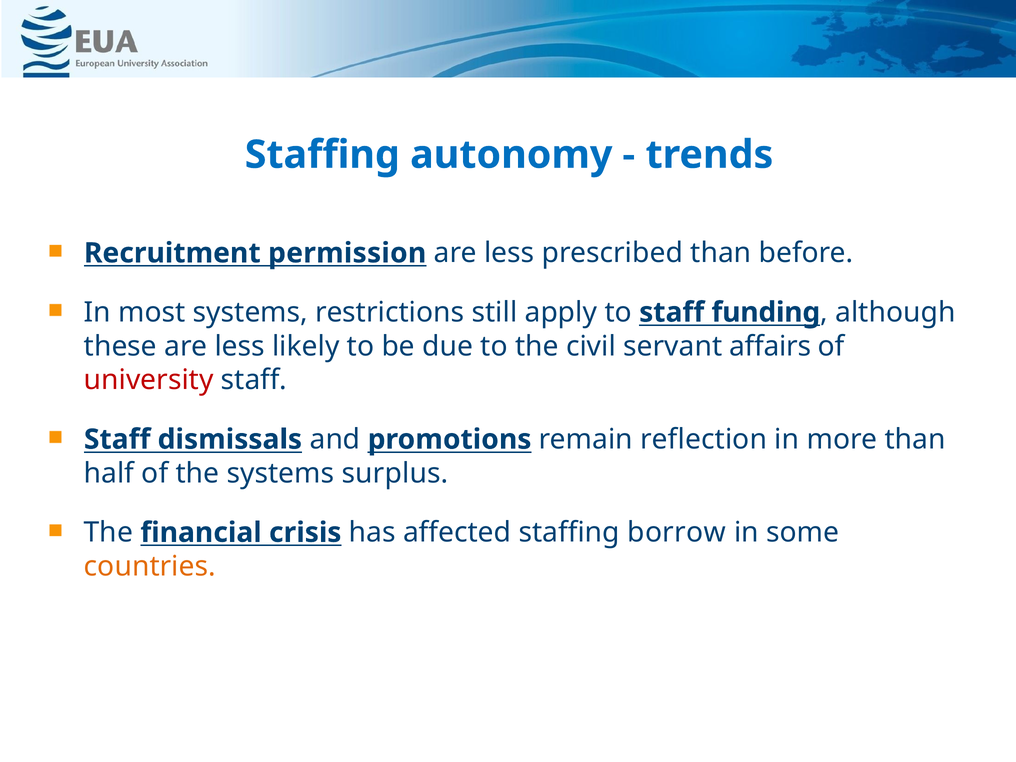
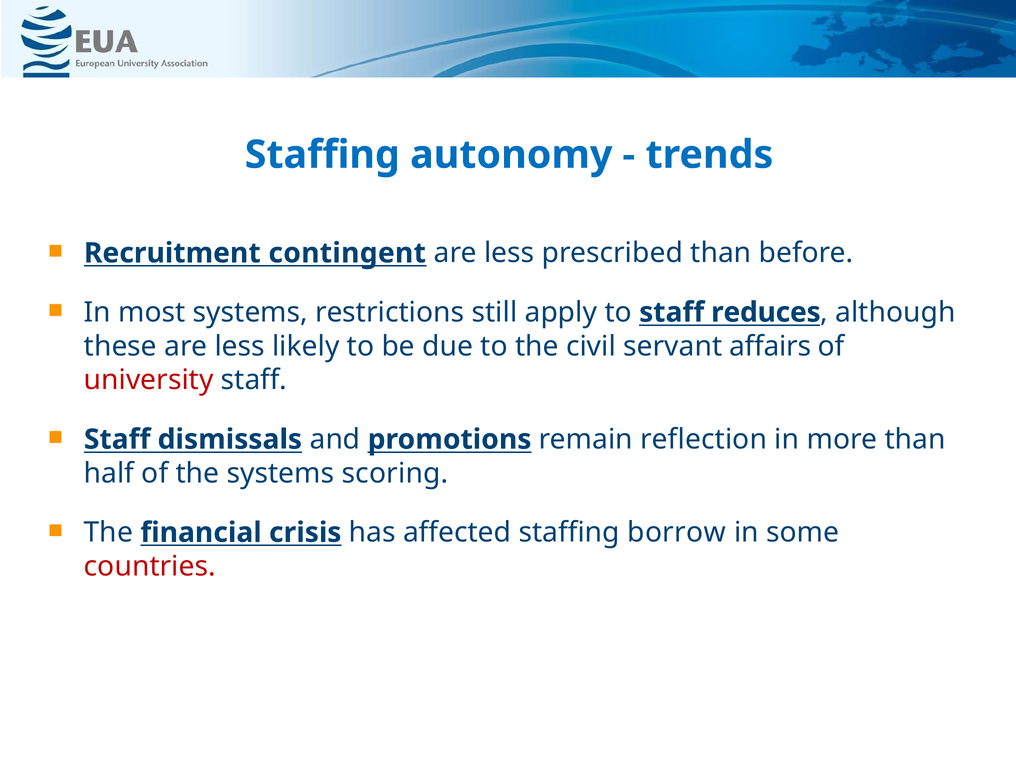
permission: permission -> contingent
funding: funding -> reduces
surplus: surplus -> scoring
countries colour: orange -> red
